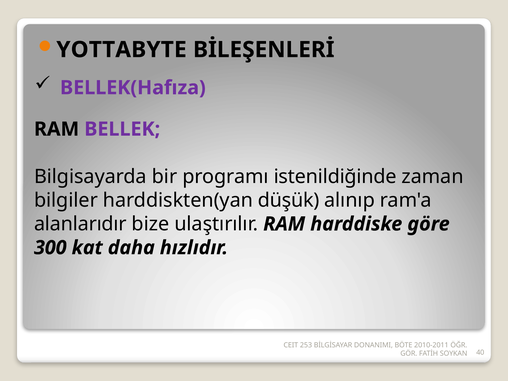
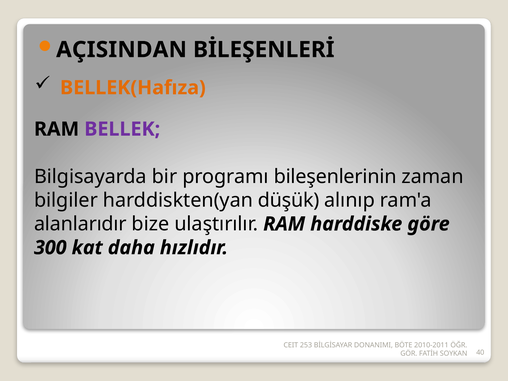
YOTTABYTE: YOTTABYTE -> AÇISINDAN
BELLEK(Hafıza colour: purple -> orange
istenildiğinde: istenildiğinde -> bileşenlerinin
